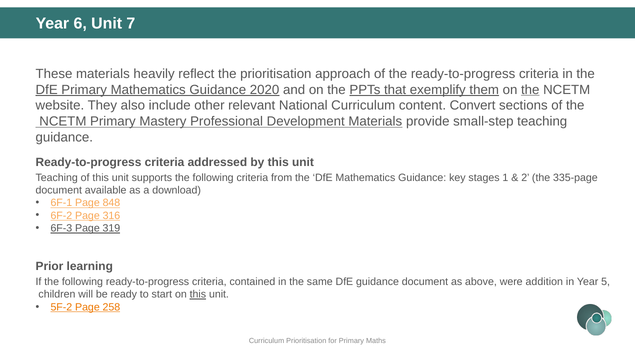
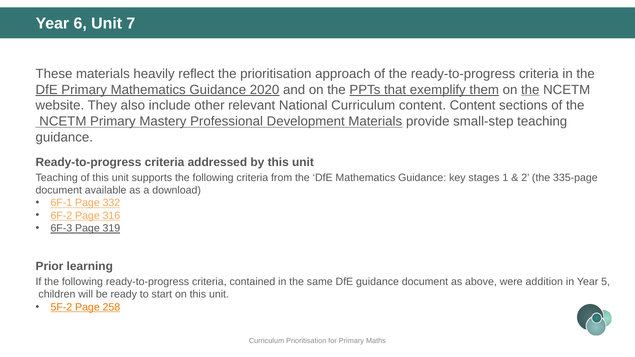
content Convert: Convert -> Content
848: 848 -> 332
this at (198, 295) underline: present -> none
